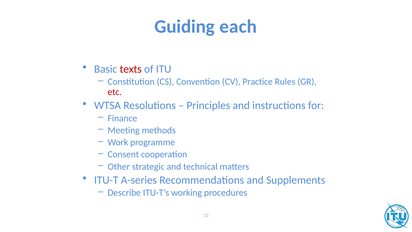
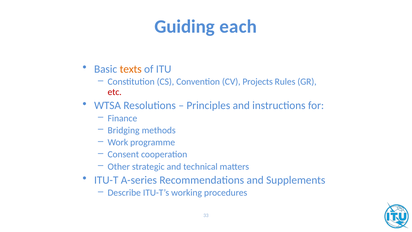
texts colour: red -> orange
Practice: Practice -> Projects
Meeting: Meeting -> Bridging
